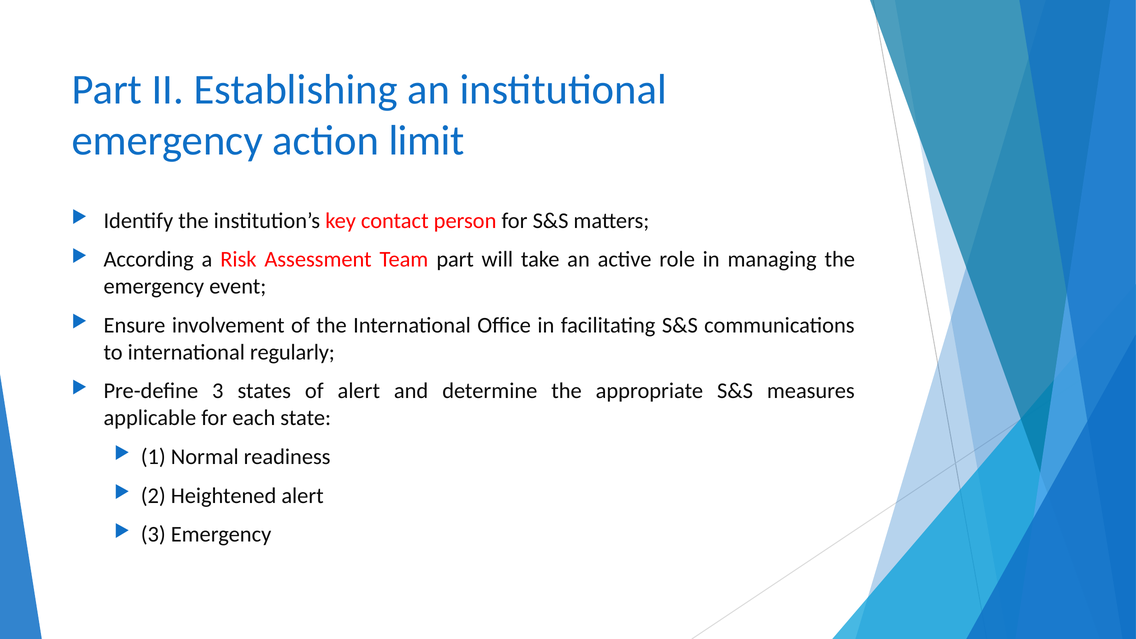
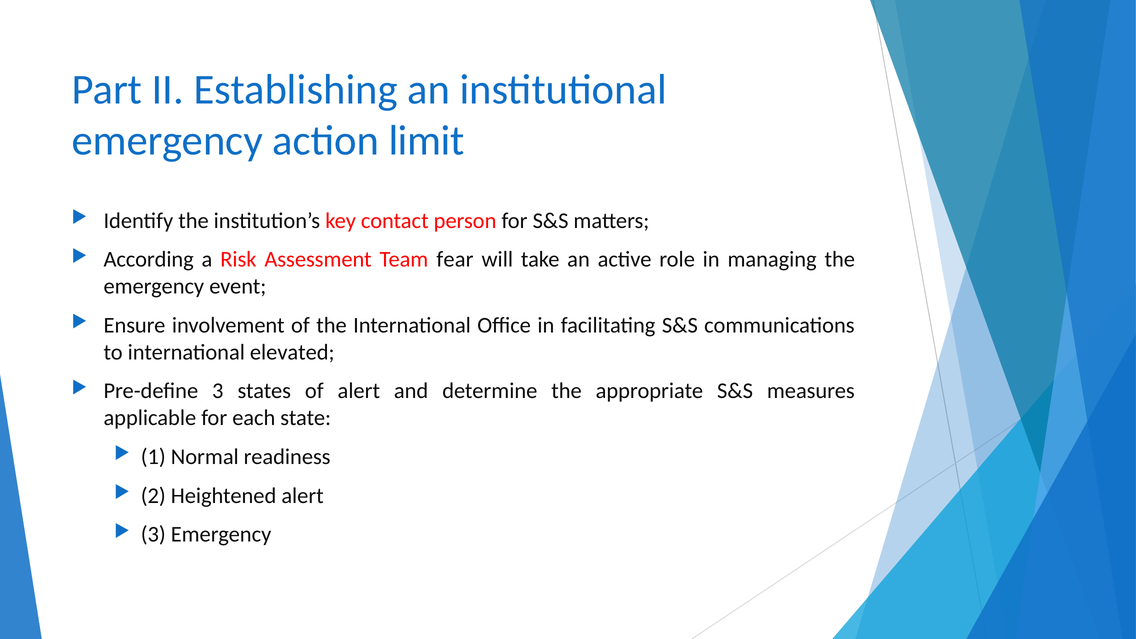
Team part: part -> fear
regularly: regularly -> elevated
